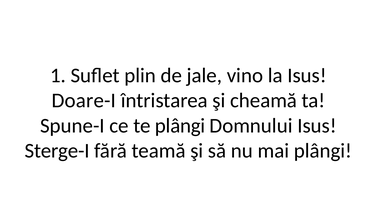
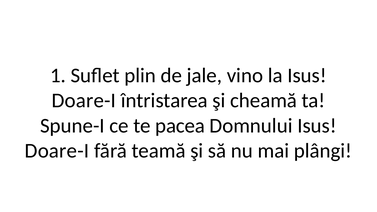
te plângi: plângi -> pacea
Sterge-I at (57, 151): Sterge-I -> Doare-I
